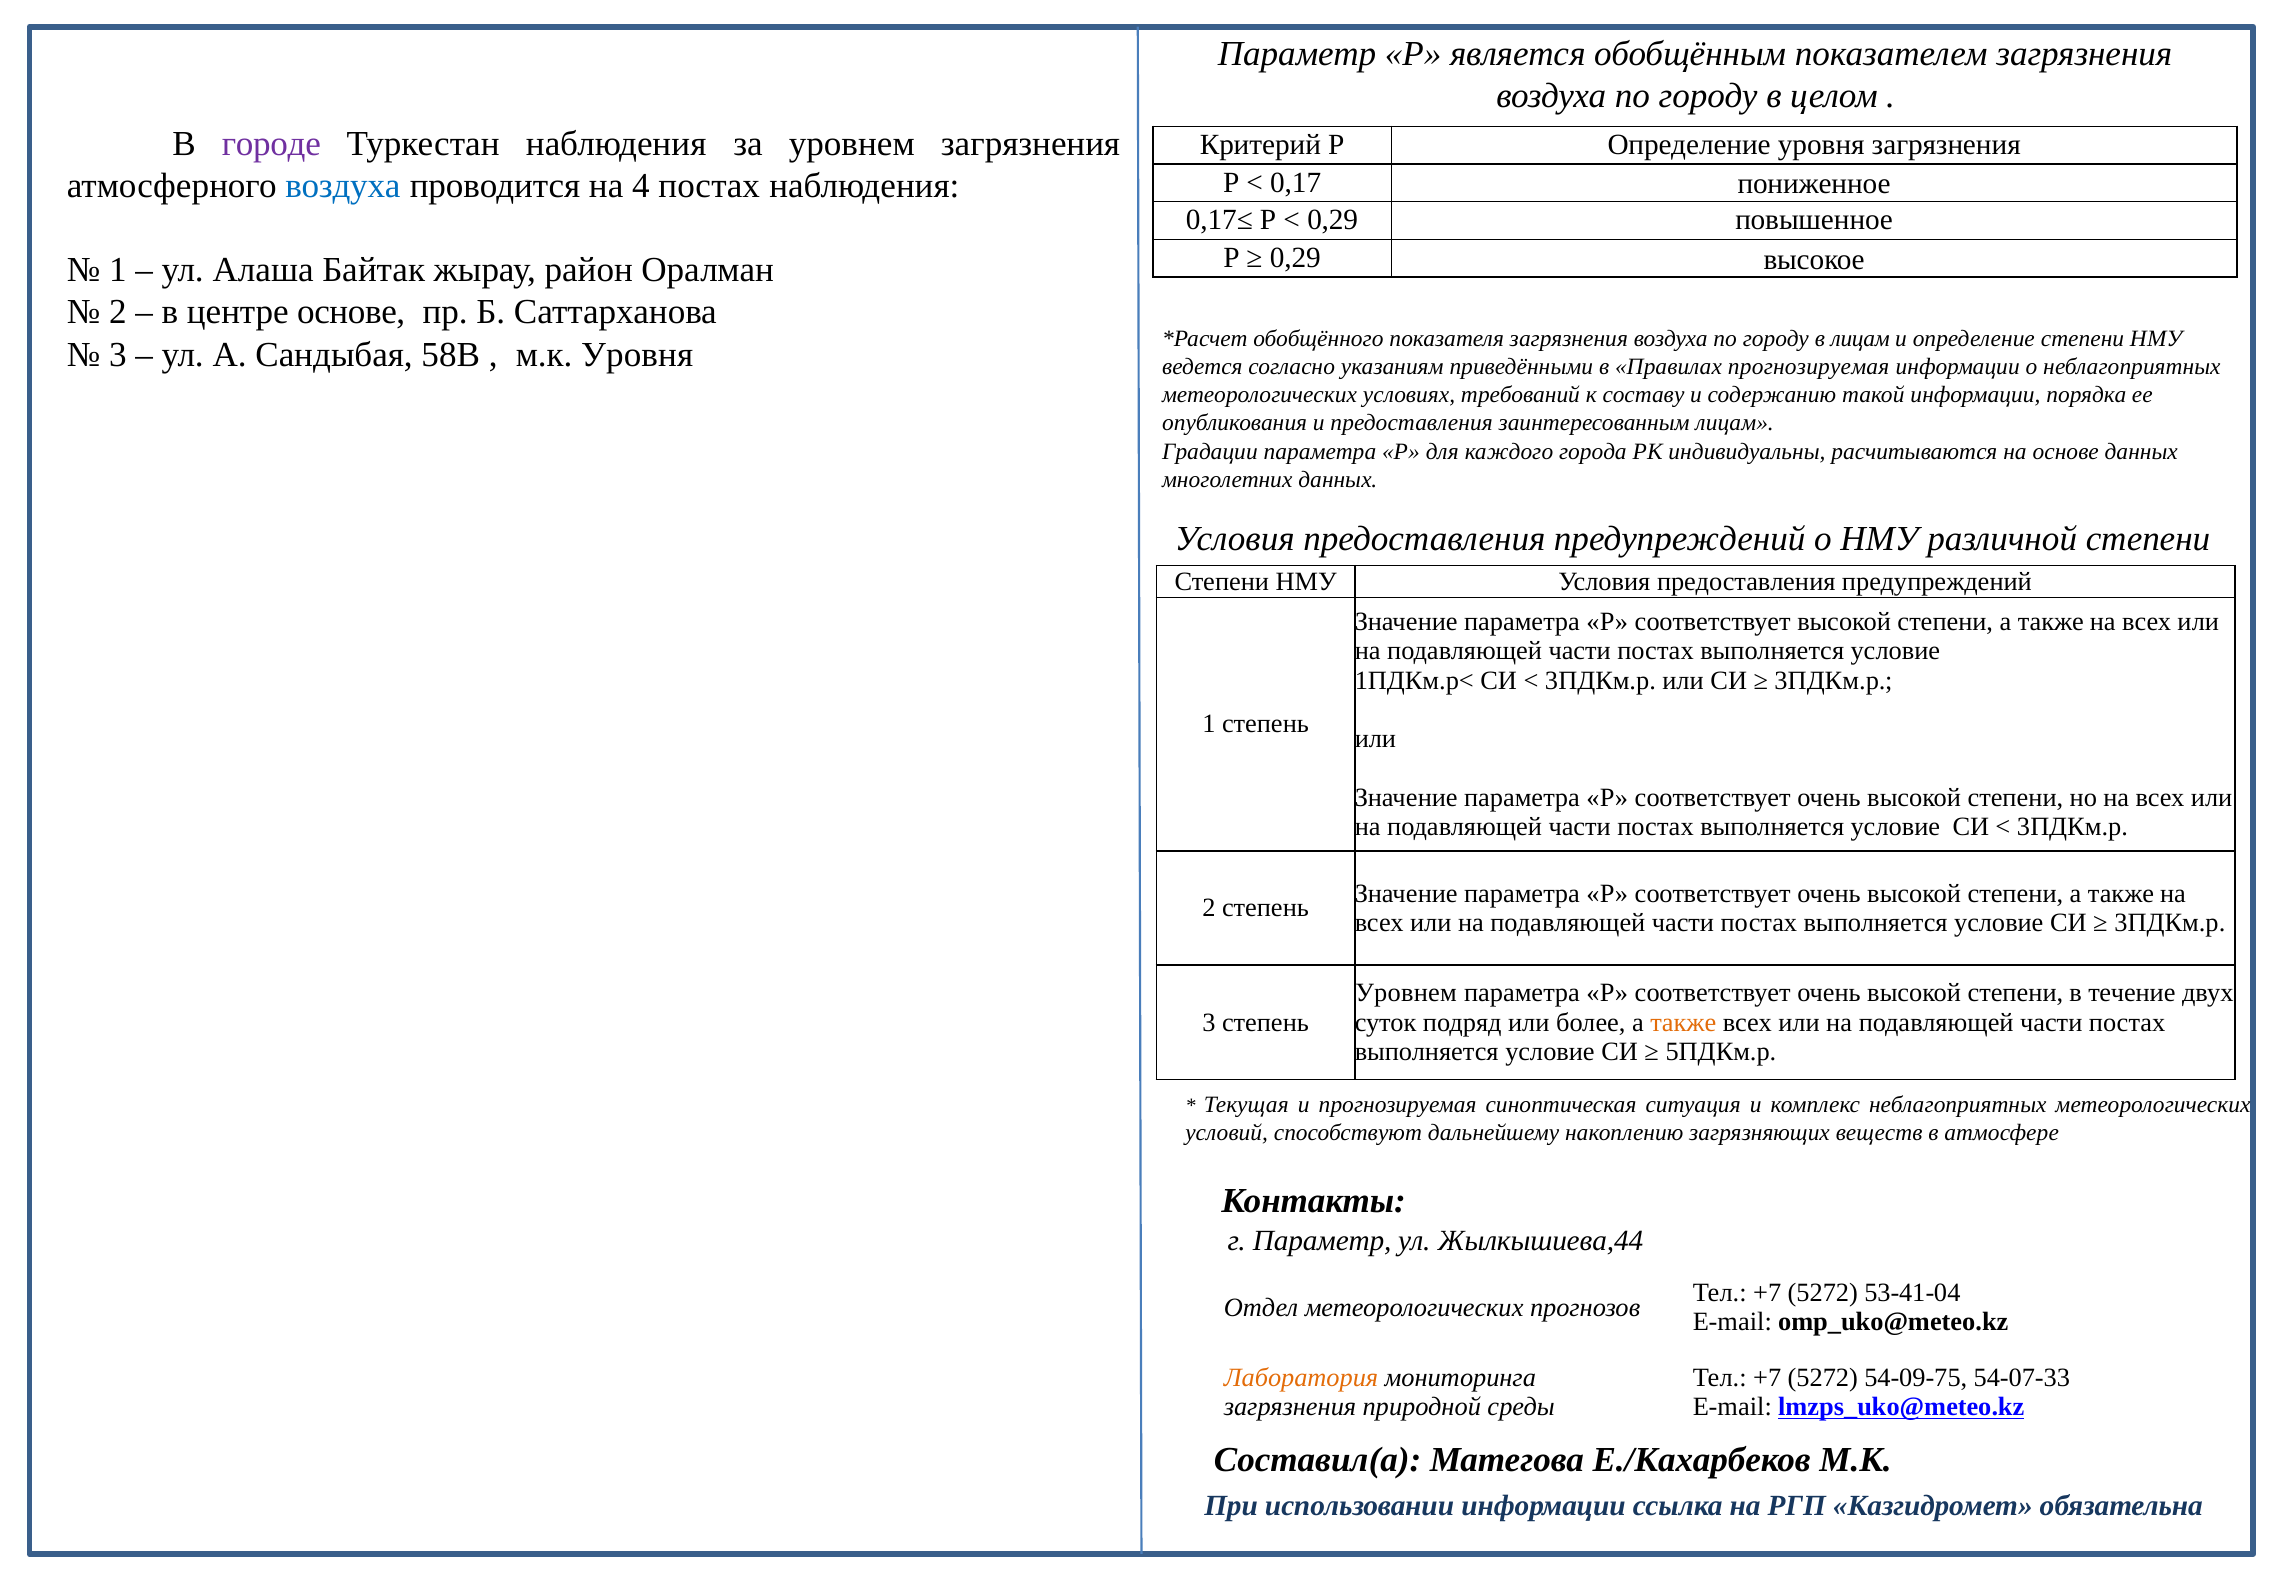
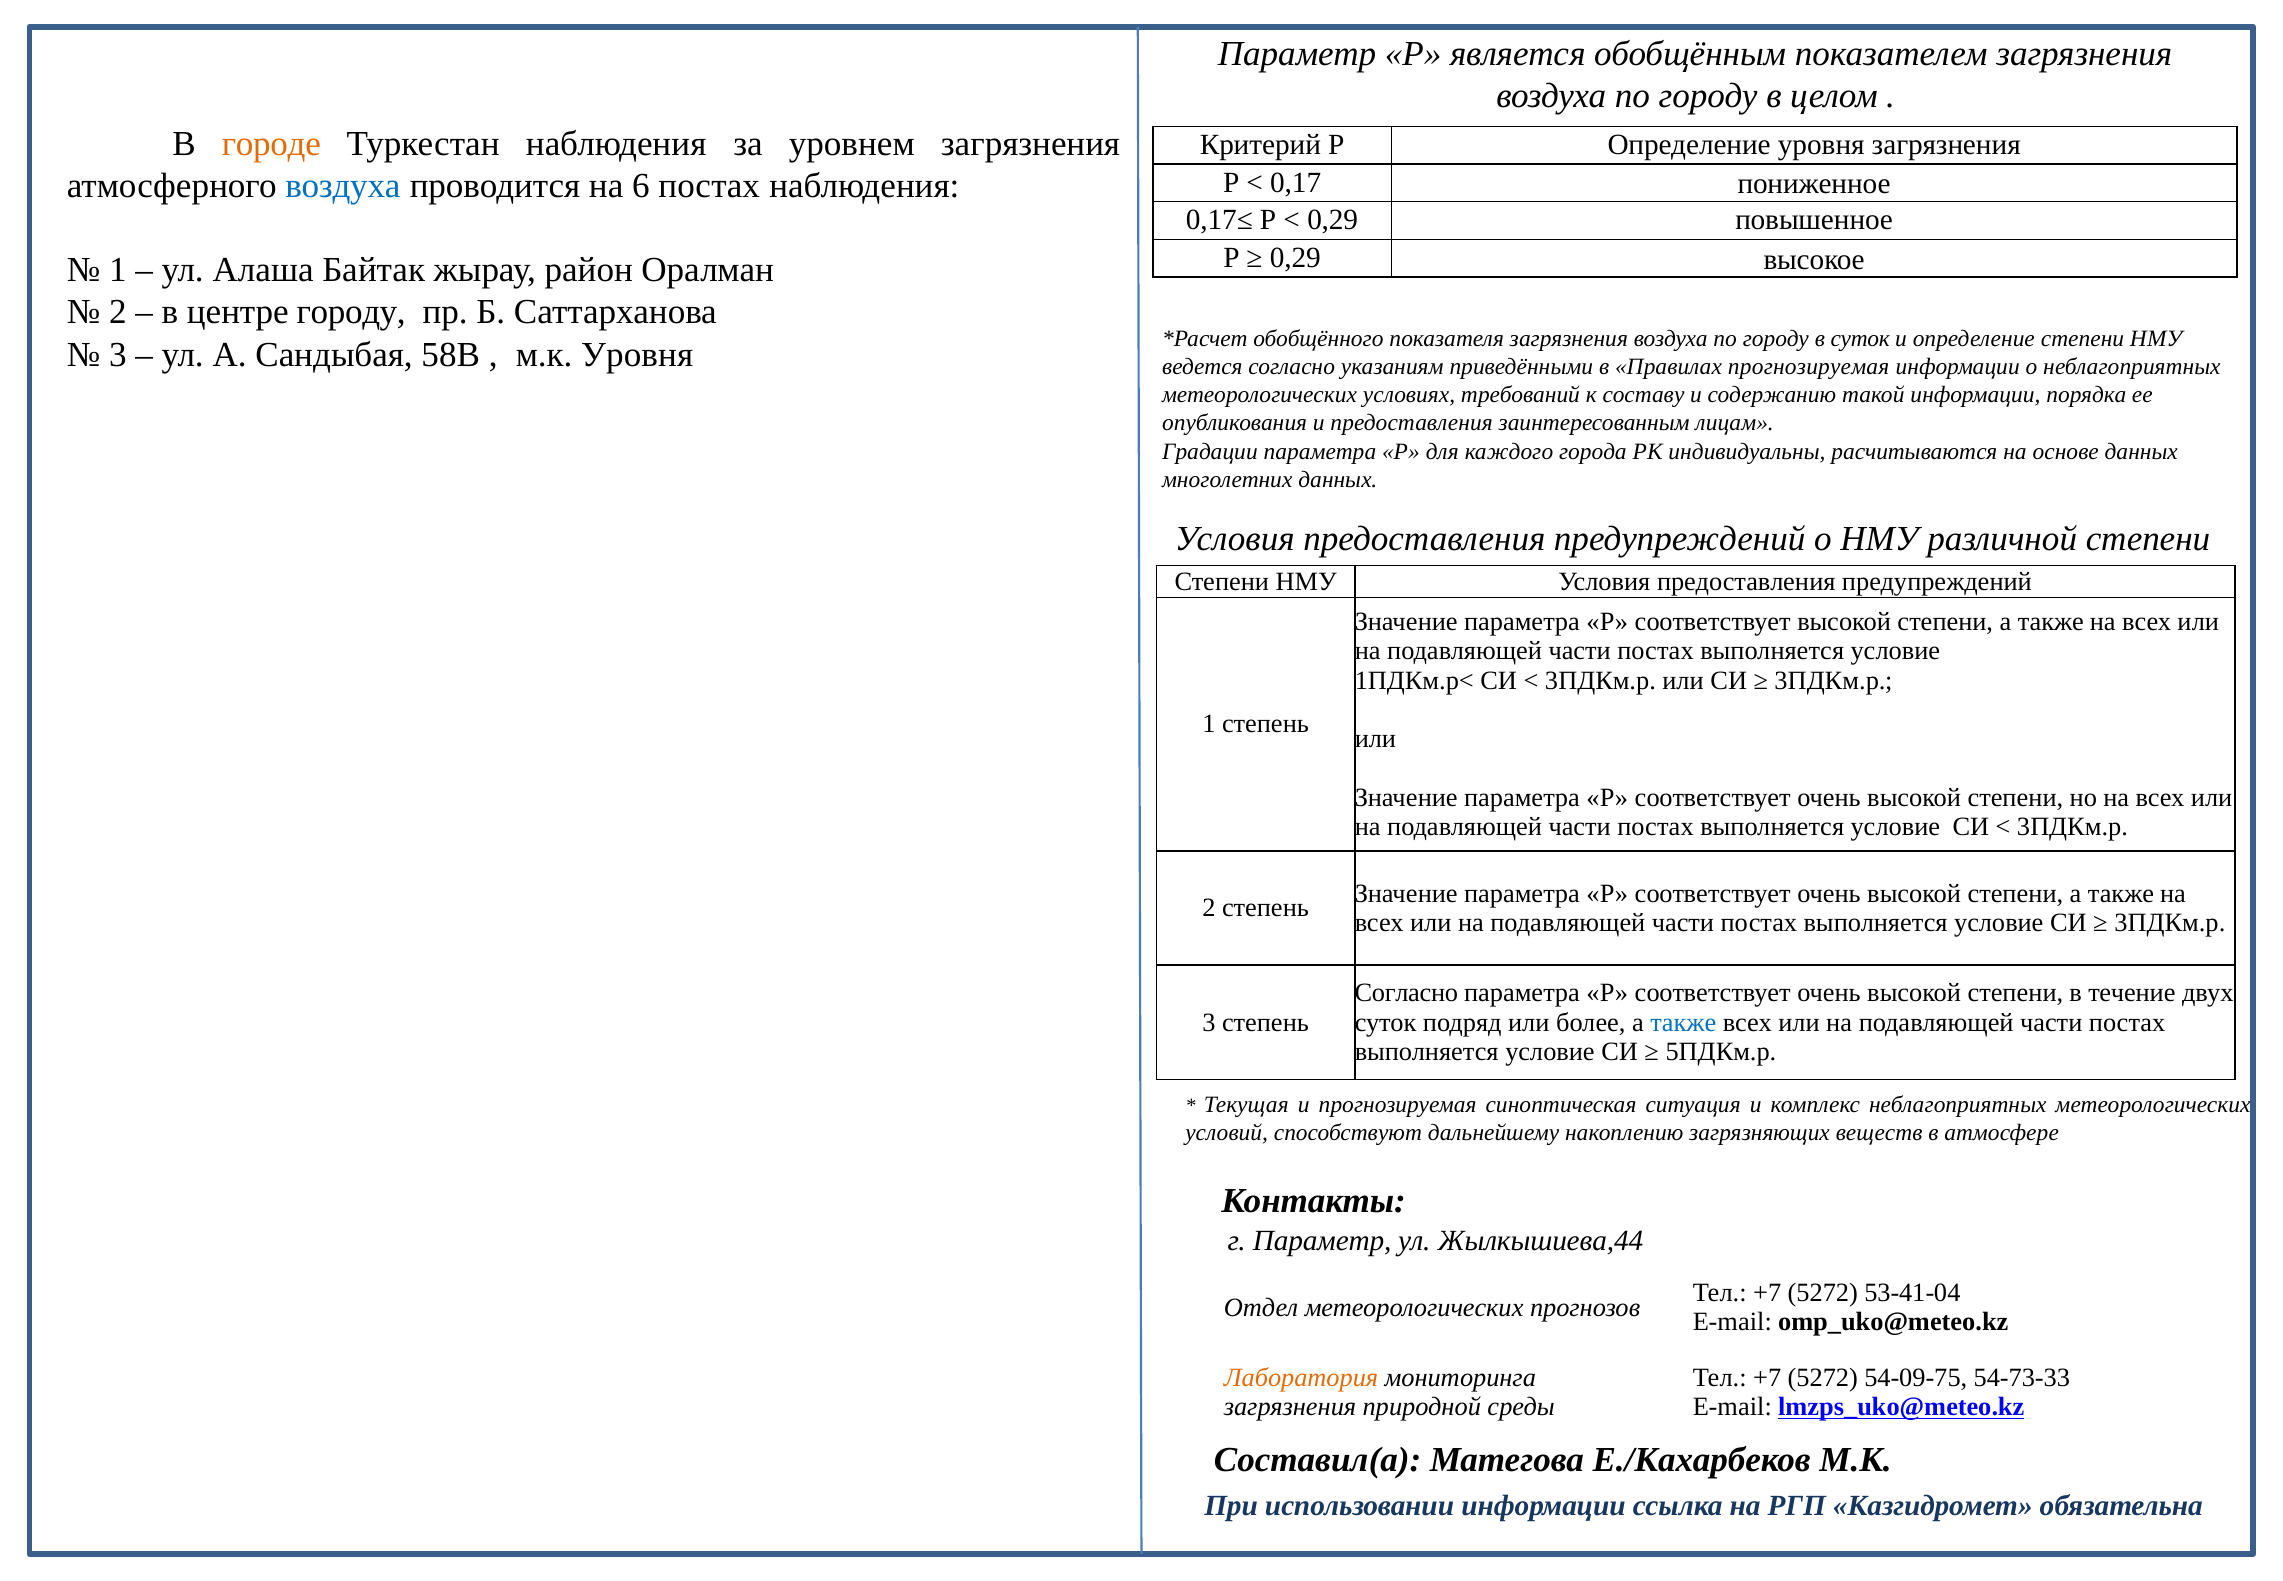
городе colour: purple -> orange
4: 4 -> 6
центре основе: основе -> городу
в лицам: лицам -> суток
Уровнем at (1406, 993): Уровнем -> Согласно
также at (1683, 1022) colour: orange -> blue
54-07-33: 54-07-33 -> 54-73-33
